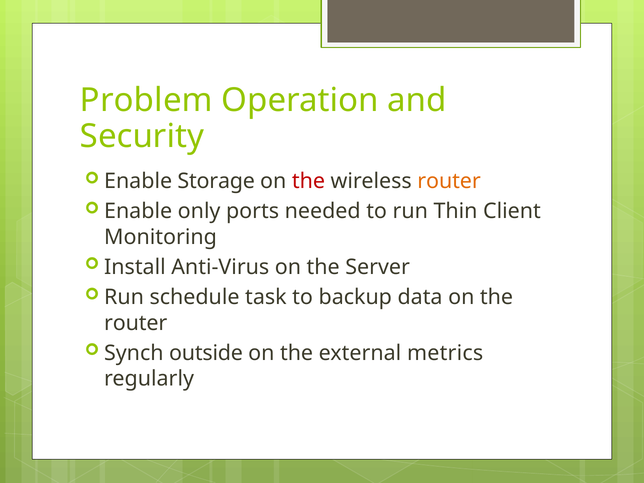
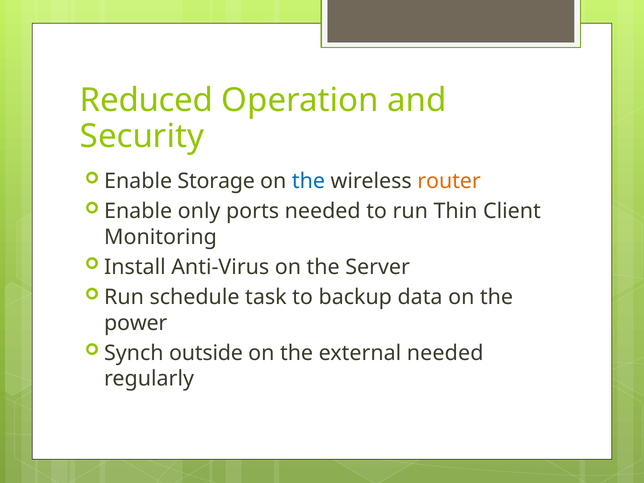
Problem: Problem -> Reduced
the at (308, 181) colour: red -> blue
router at (136, 323): router -> power
external metrics: metrics -> needed
